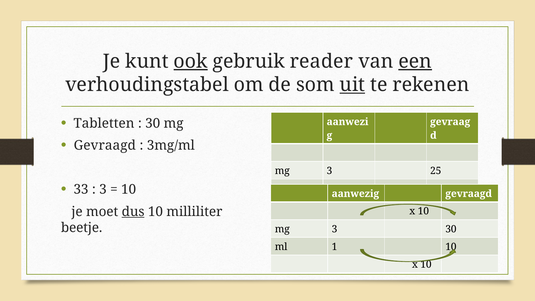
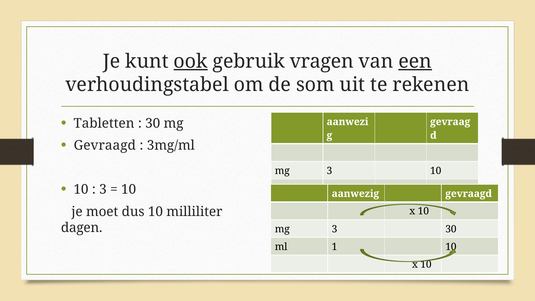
reader: reader -> vragen
uit underline: present -> none
3 25: 25 -> 10
33 at (81, 190): 33 -> 10
dus underline: present -> none
beetje: beetje -> dagen
